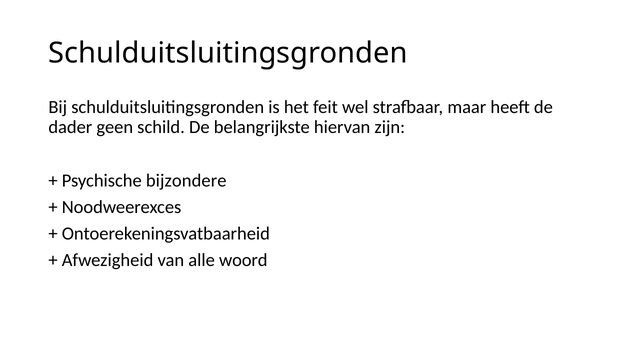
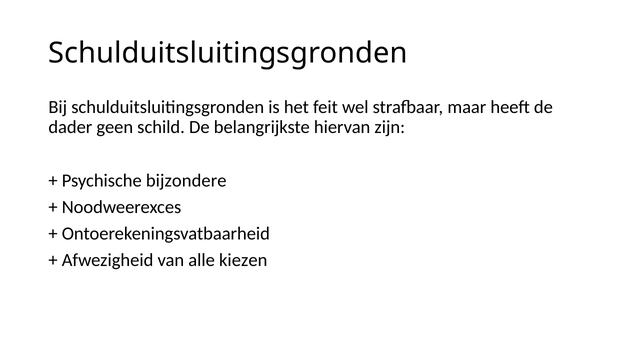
woord: woord -> kiezen
